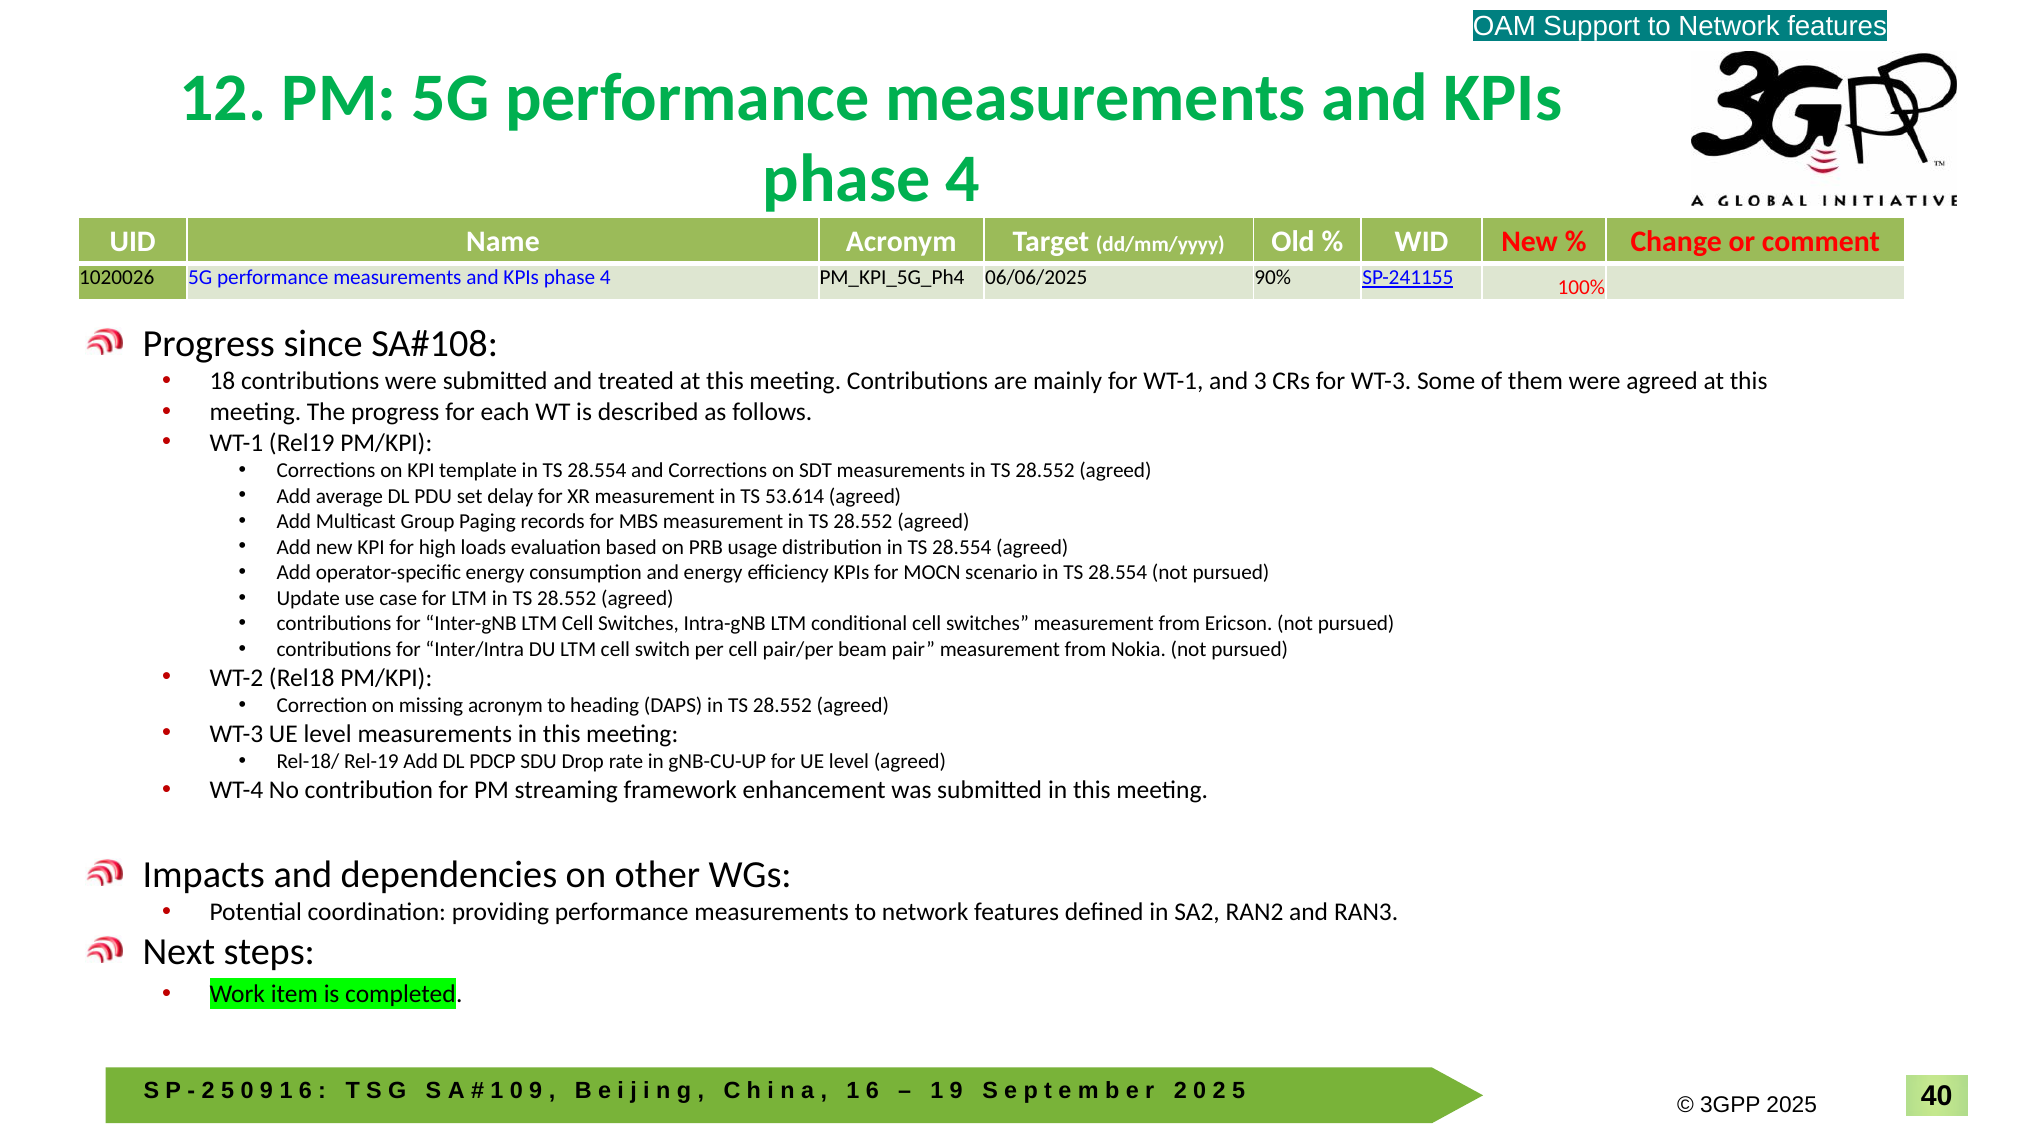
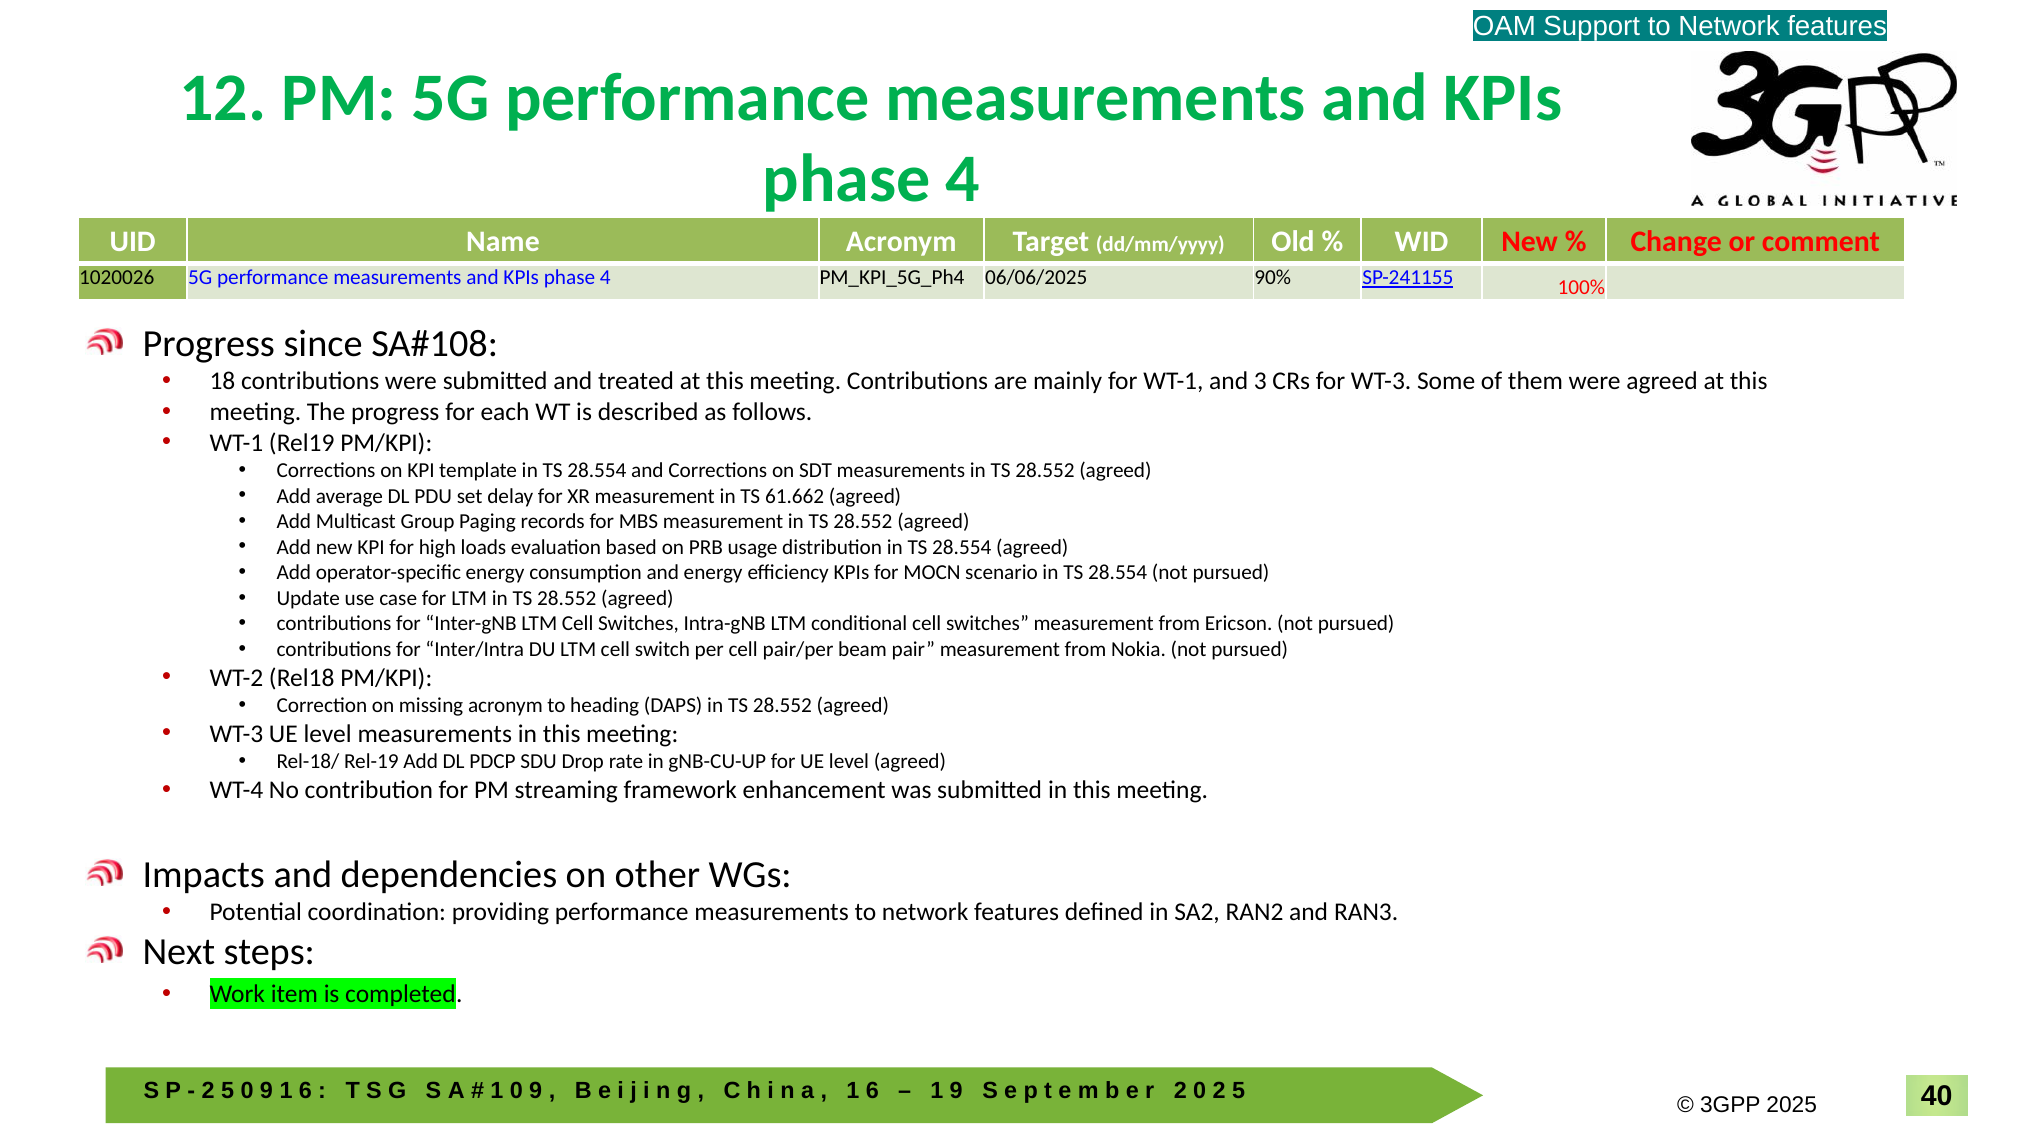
53.614: 53.614 -> 61.662
